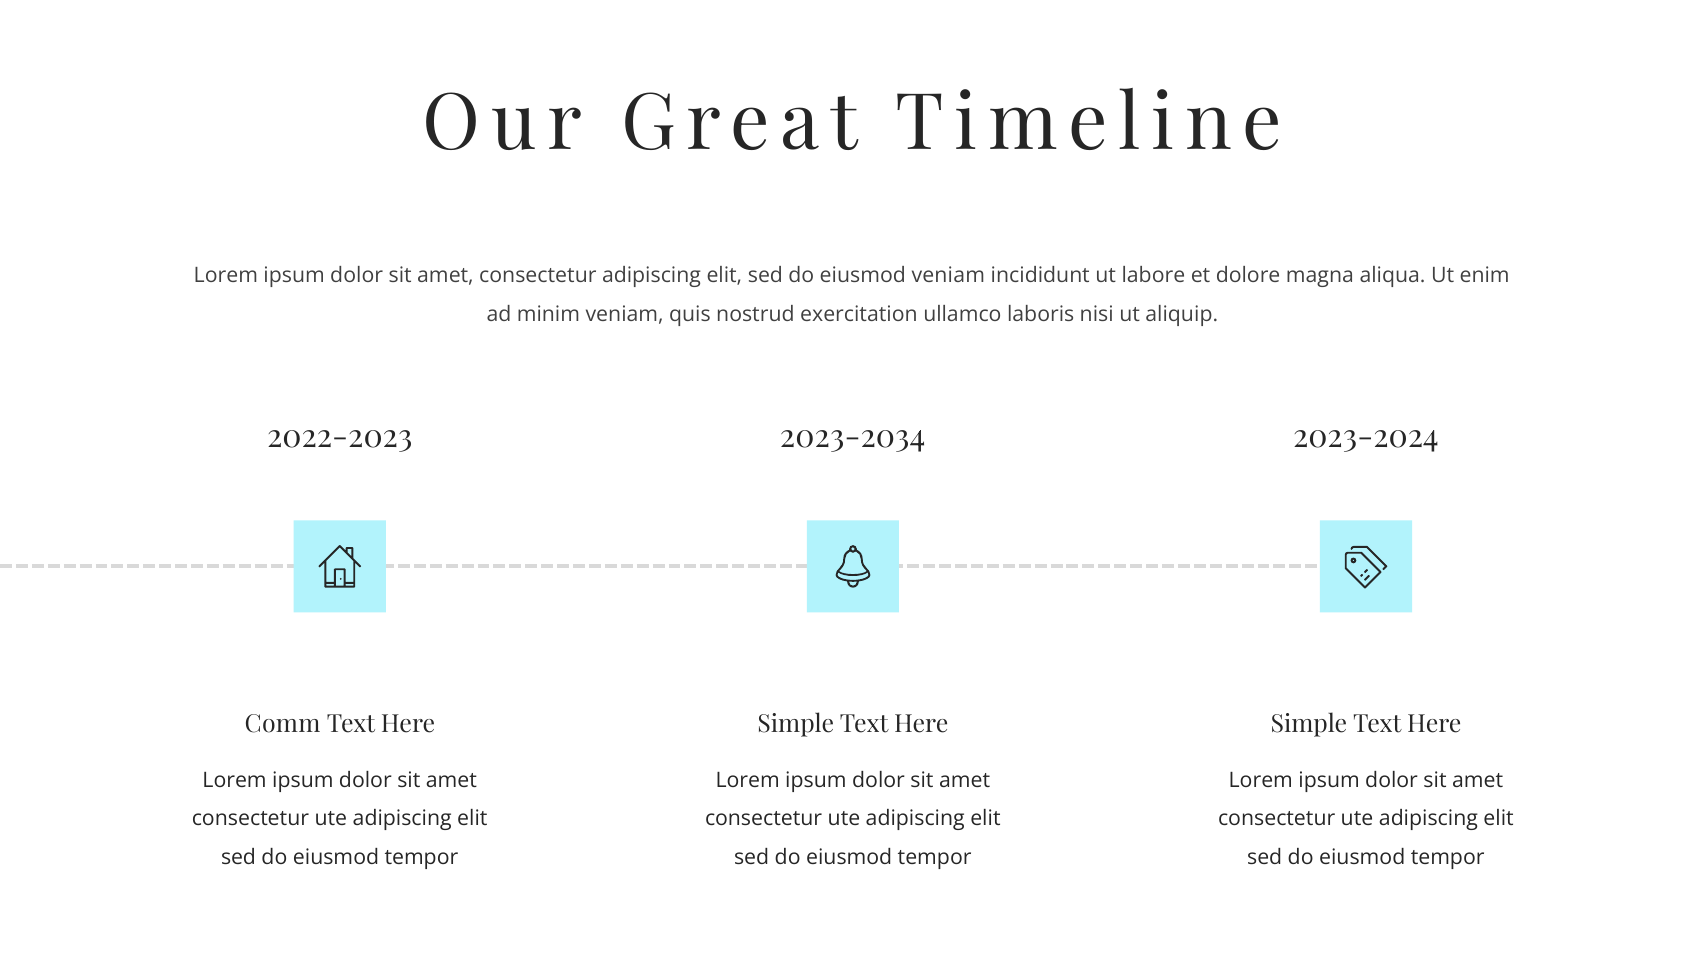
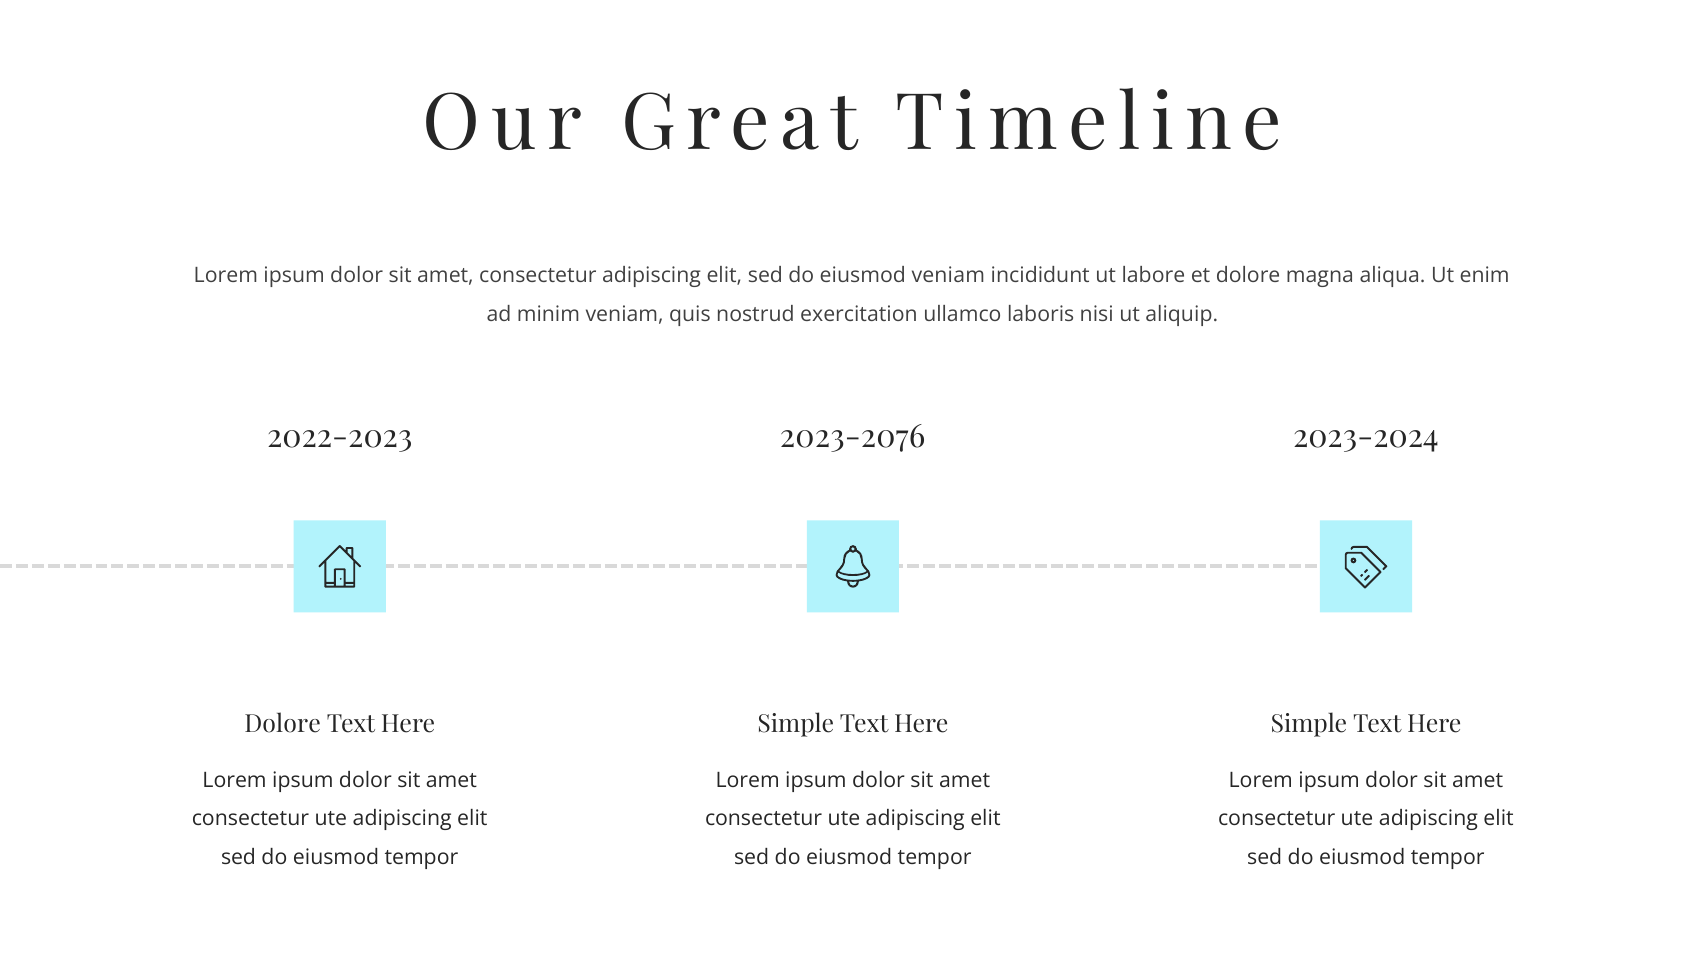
2023-2034: 2023-2034 -> 2023-2076
Comm at (283, 724): Comm -> Dolore
